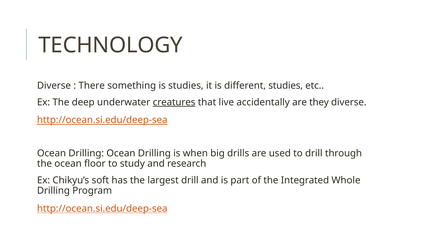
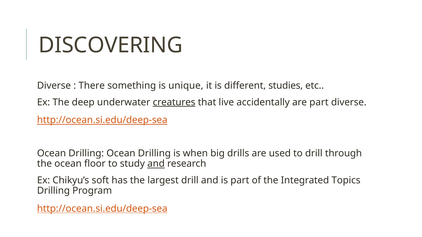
TECHNOLOGY: TECHNOLOGY -> DISCOVERING
is studies: studies -> unique
are they: they -> part
and at (156, 164) underline: none -> present
Whole: Whole -> Topics
